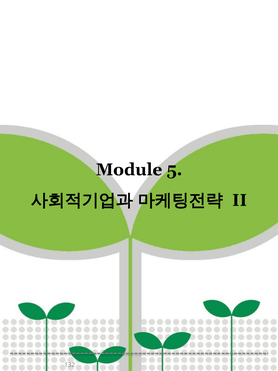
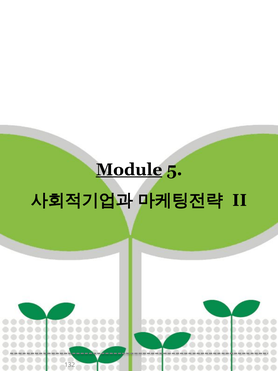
Module underline: none -> present
